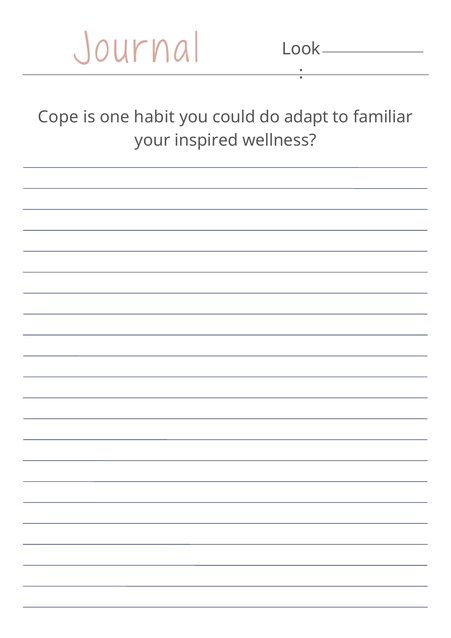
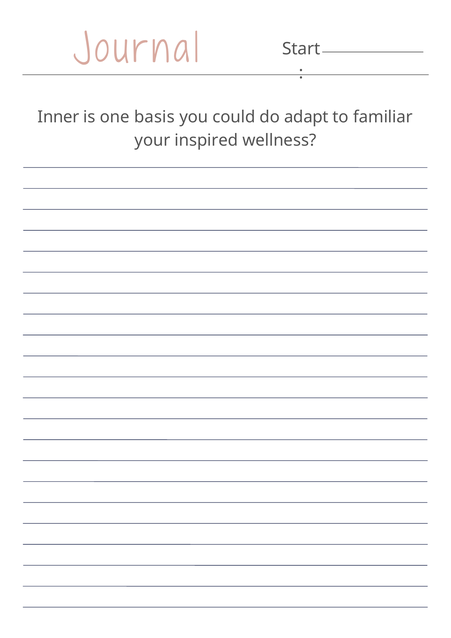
Look: Look -> Start
Cope: Cope -> Inner
habit: habit -> basis
